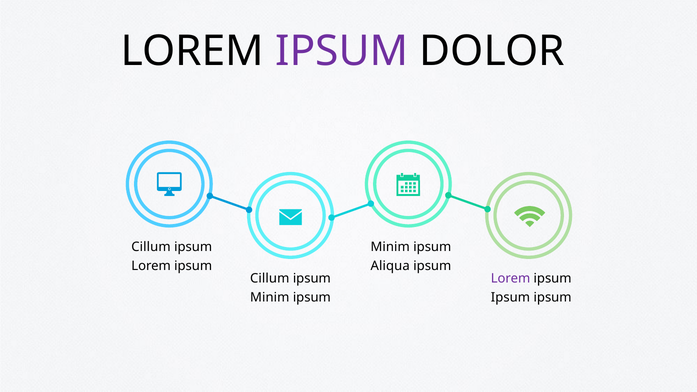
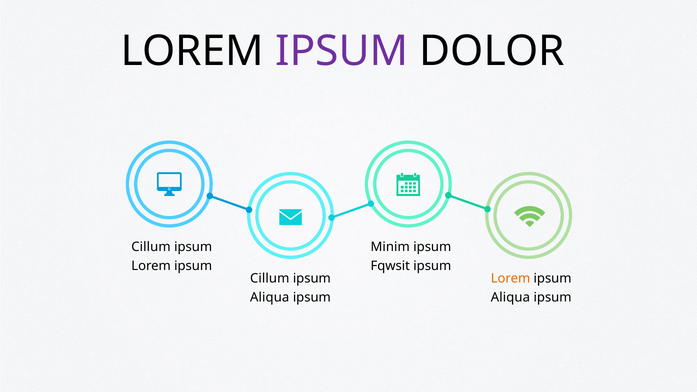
Aliqua: Aliqua -> Fqwsit
Lorem at (510, 278) colour: purple -> orange
Minim at (270, 297): Minim -> Aliqua
Ipsum at (510, 297): Ipsum -> Aliqua
